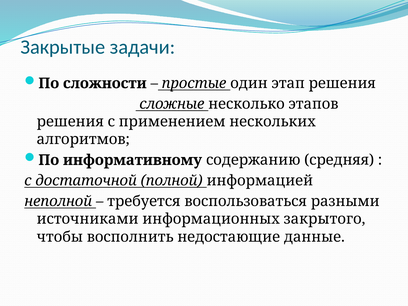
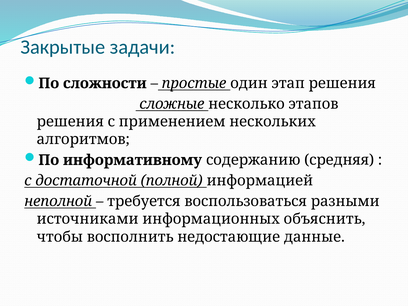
закрытого: закрытого -> объяснить
